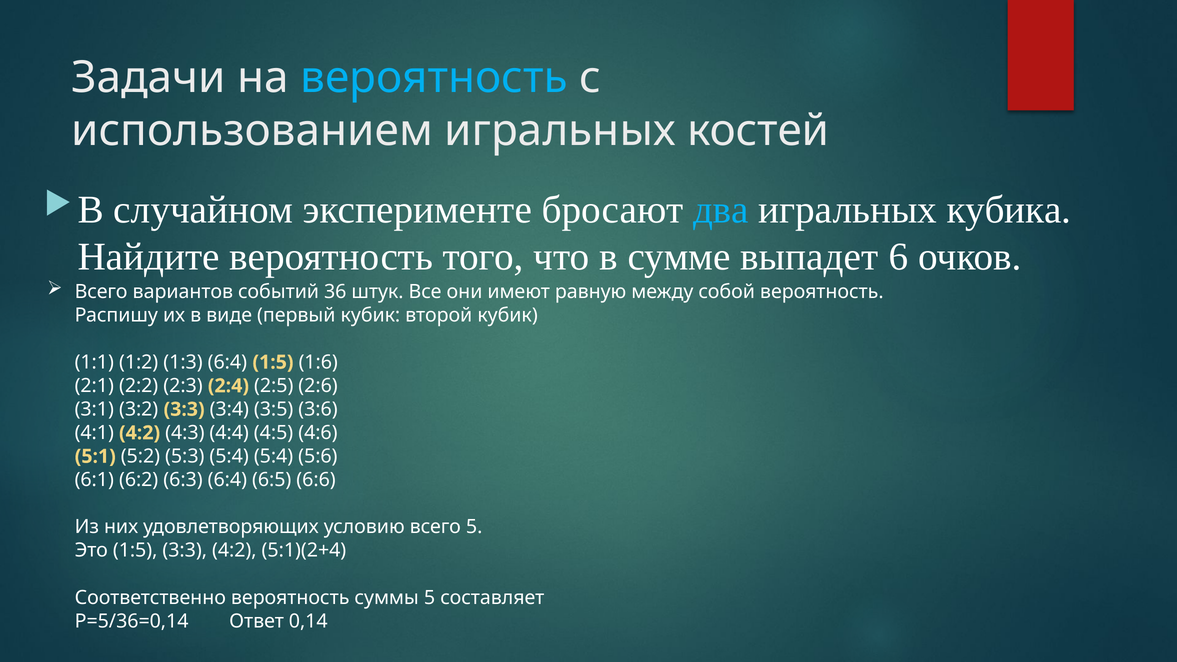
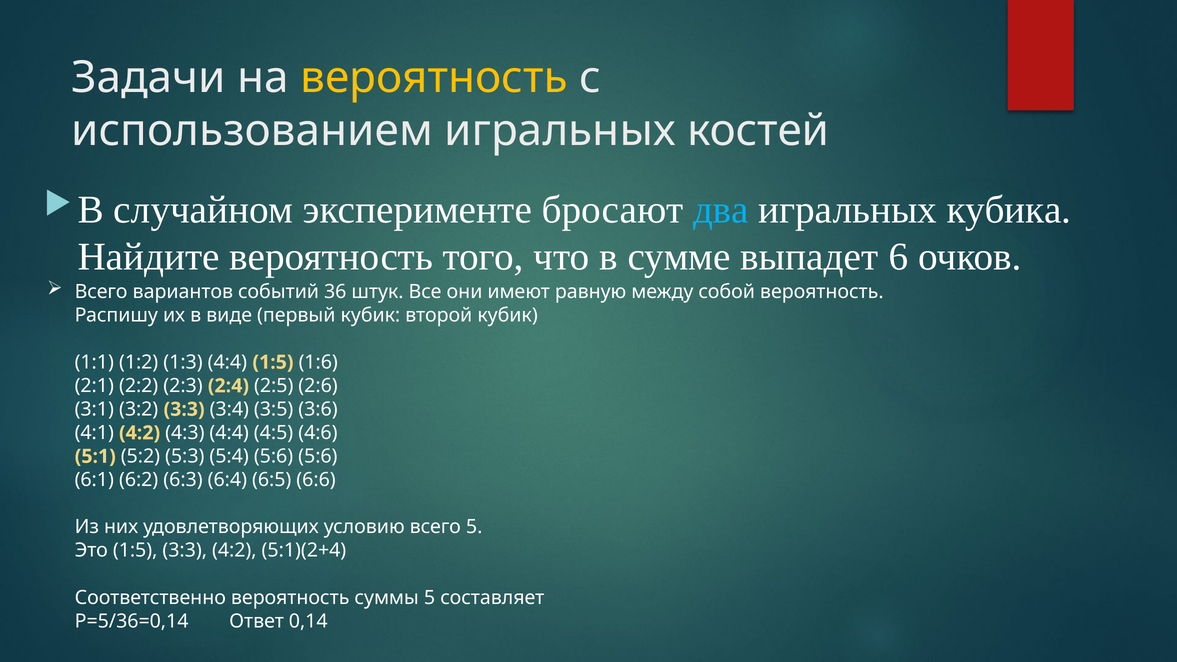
вероятность at (434, 78) colour: light blue -> yellow
1:3 6:4: 6:4 -> 4:4
5:4 5:4: 5:4 -> 5:6
